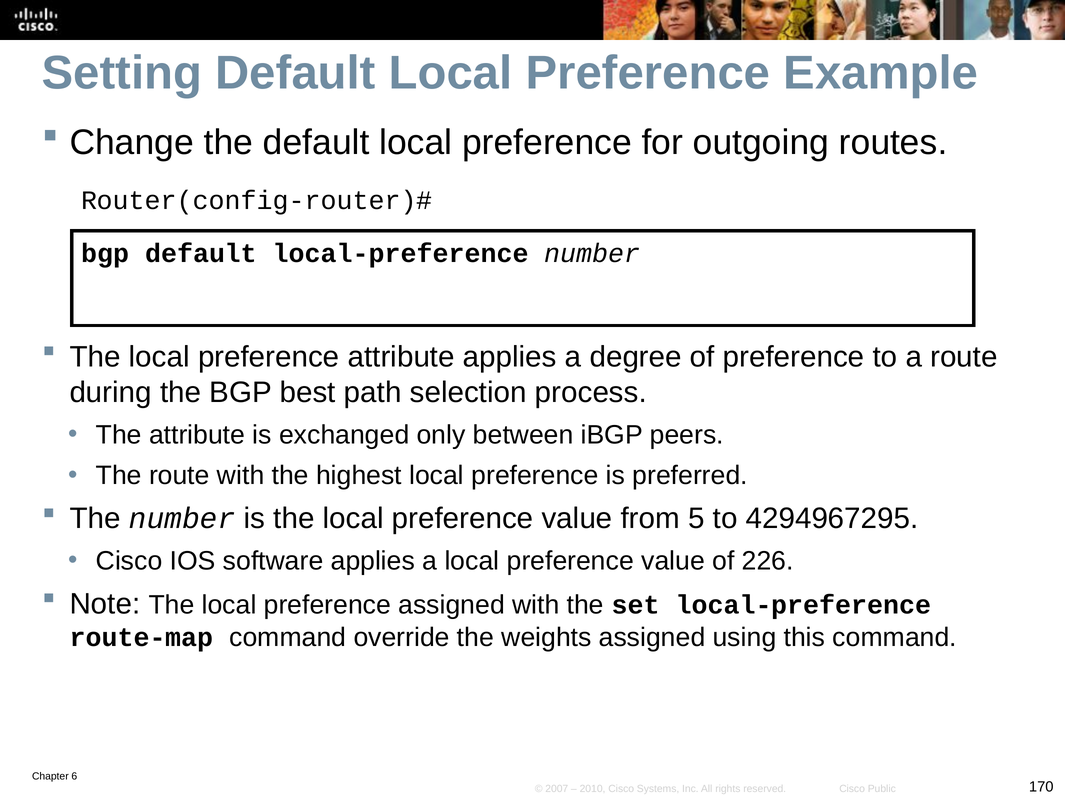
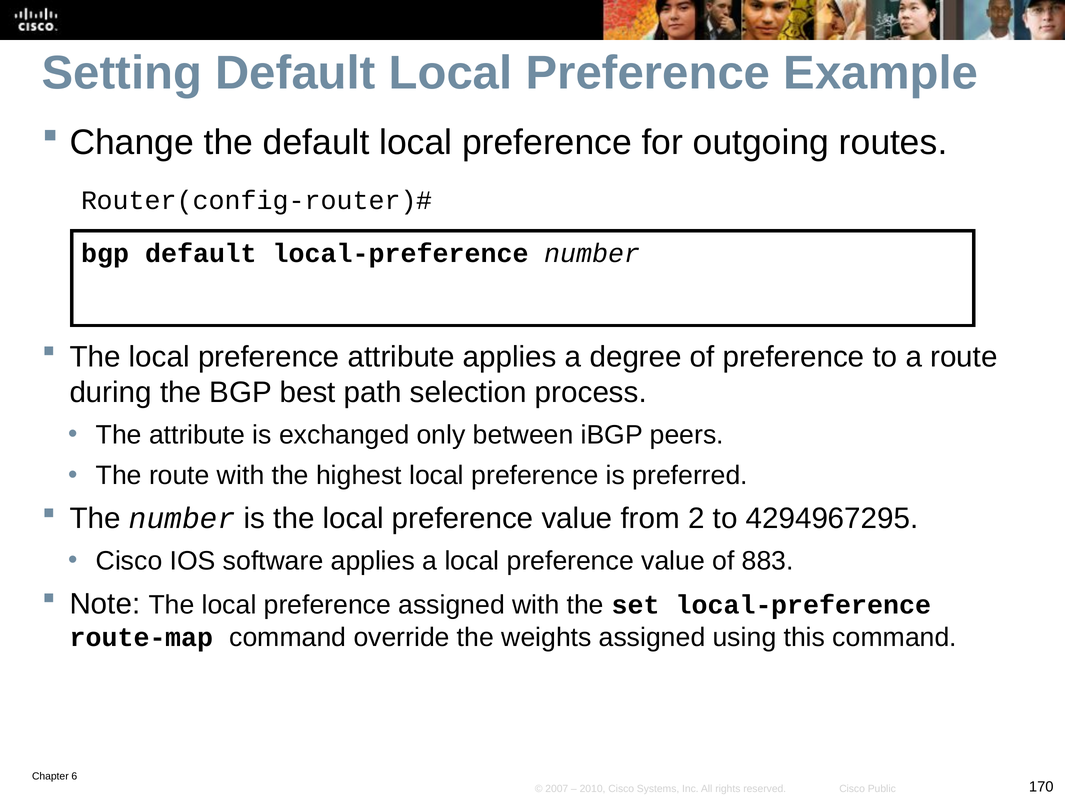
5: 5 -> 2
226: 226 -> 883
